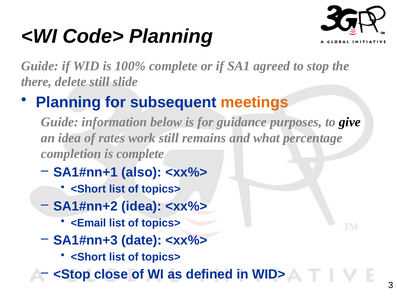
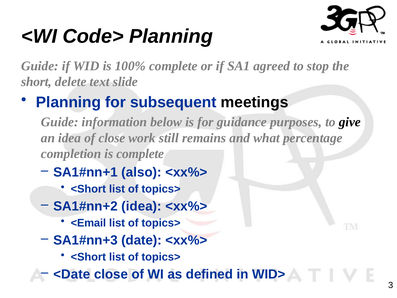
there: there -> short
delete still: still -> text
meetings colour: orange -> black
of rates: rates -> close
<Stop: <Stop -> <Date
